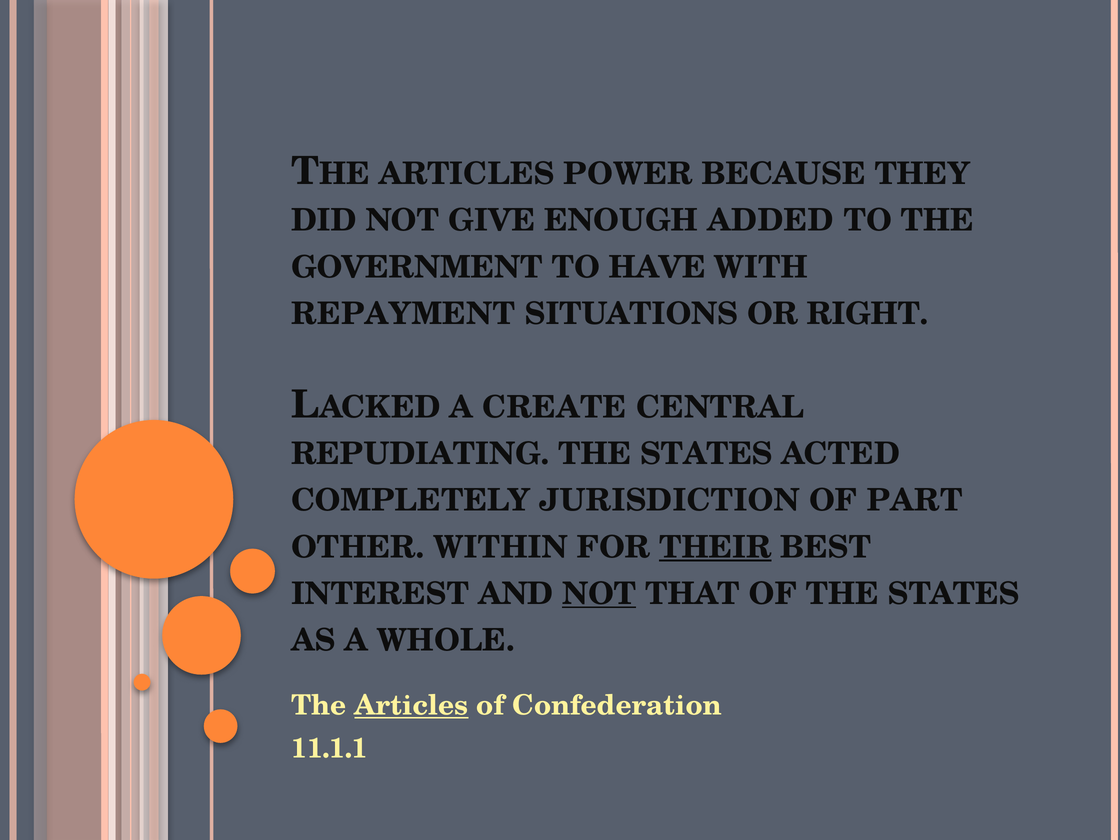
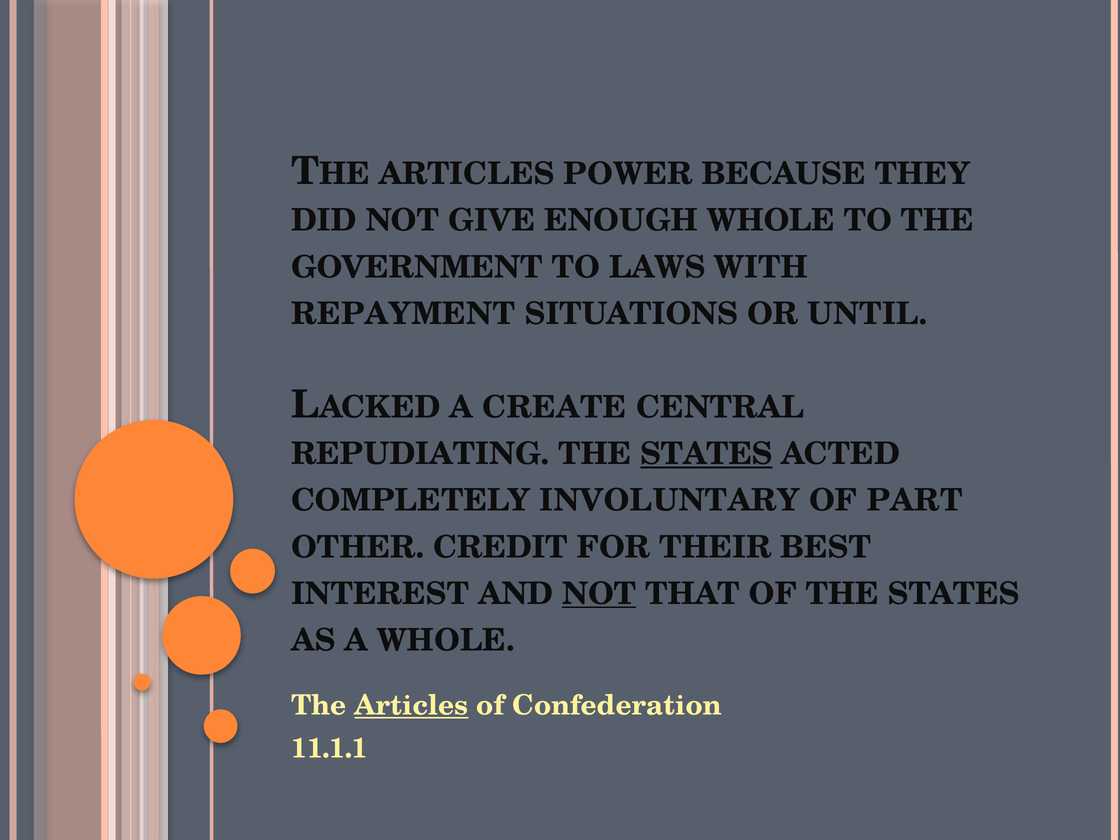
ENOUGH ADDED: ADDED -> WHOLE
HAVE: HAVE -> LAWS
RIGHT: RIGHT -> UNTIL
STATES at (707, 454) underline: none -> present
JURISDICTION: JURISDICTION -> INVOLUNTARY
WITHIN: WITHIN -> CREDIT
THEIR underline: present -> none
